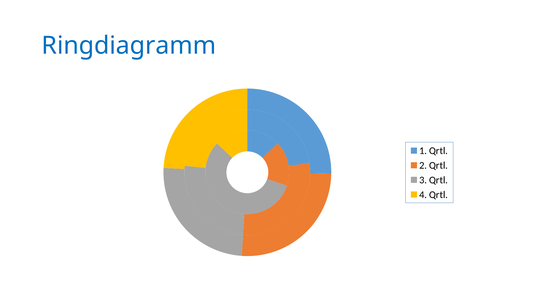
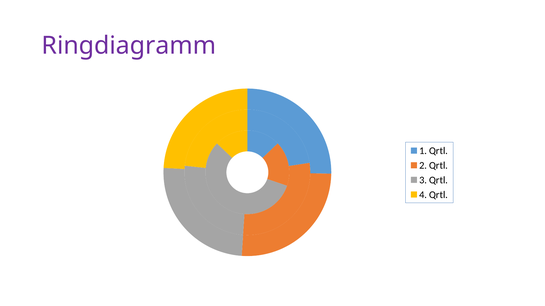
Ringdiagramm colour: blue -> purple
